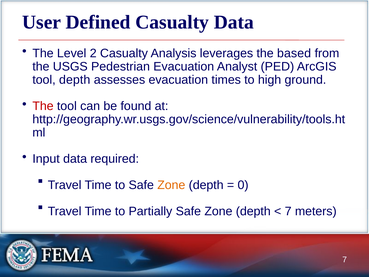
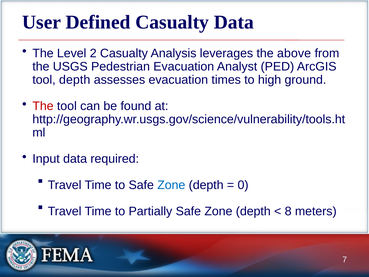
based: based -> above
Zone at (171, 185) colour: orange -> blue
7 at (288, 211): 7 -> 8
